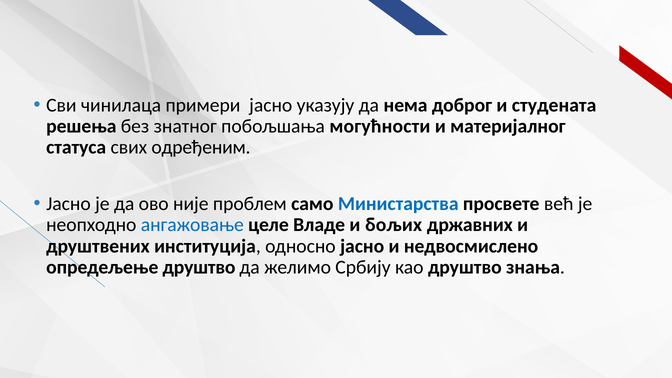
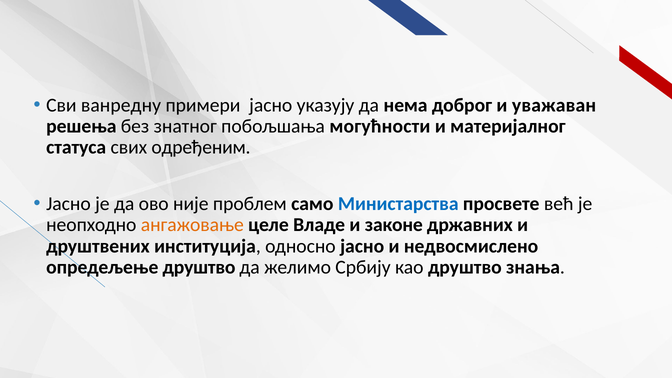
чинилаца: чинилаца -> ванредну
студената: студената -> уважаван
ангажовање colour: blue -> orange
бољих: бољих -> законе
